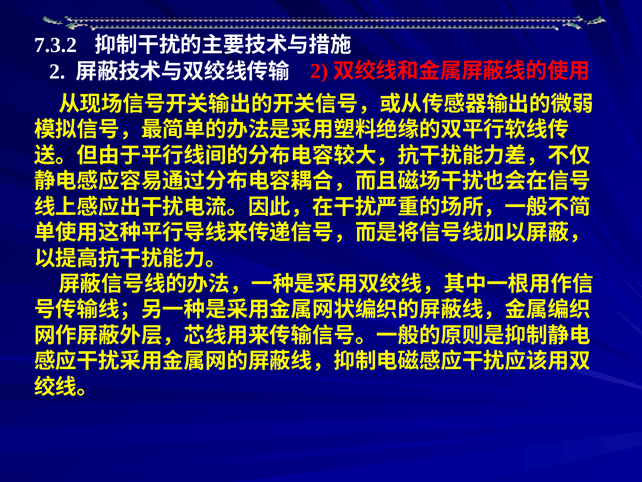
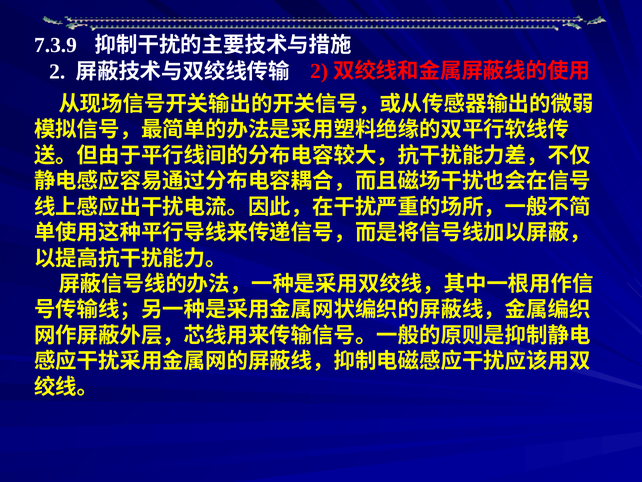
7.3.2: 7.3.2 -> 7.3.9
